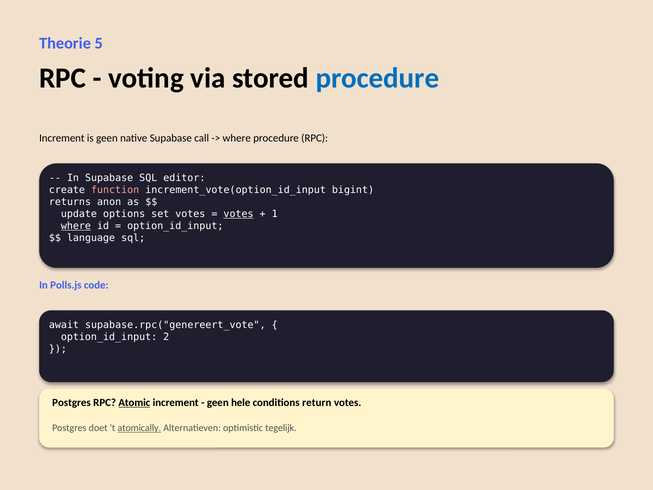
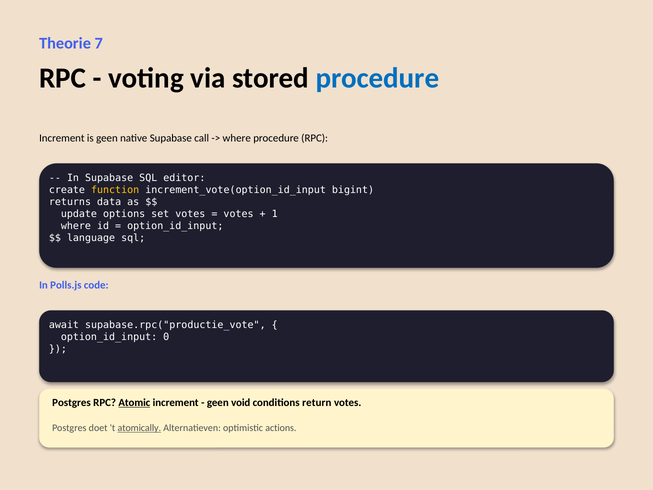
5: 5 -> 7
function colour: pink -> yellow
anon: anon -> data
votes at (239, 214) underline: present -> none
where at (76, 226) underline: present -> none
supabase.rpc("genereert_vote: supabase.rpc("genereert_vote -> supabase.rpc("productie_vote
2: 2 -> 0
hele: hele -> void
tegelijk: tegelijk -> actions
